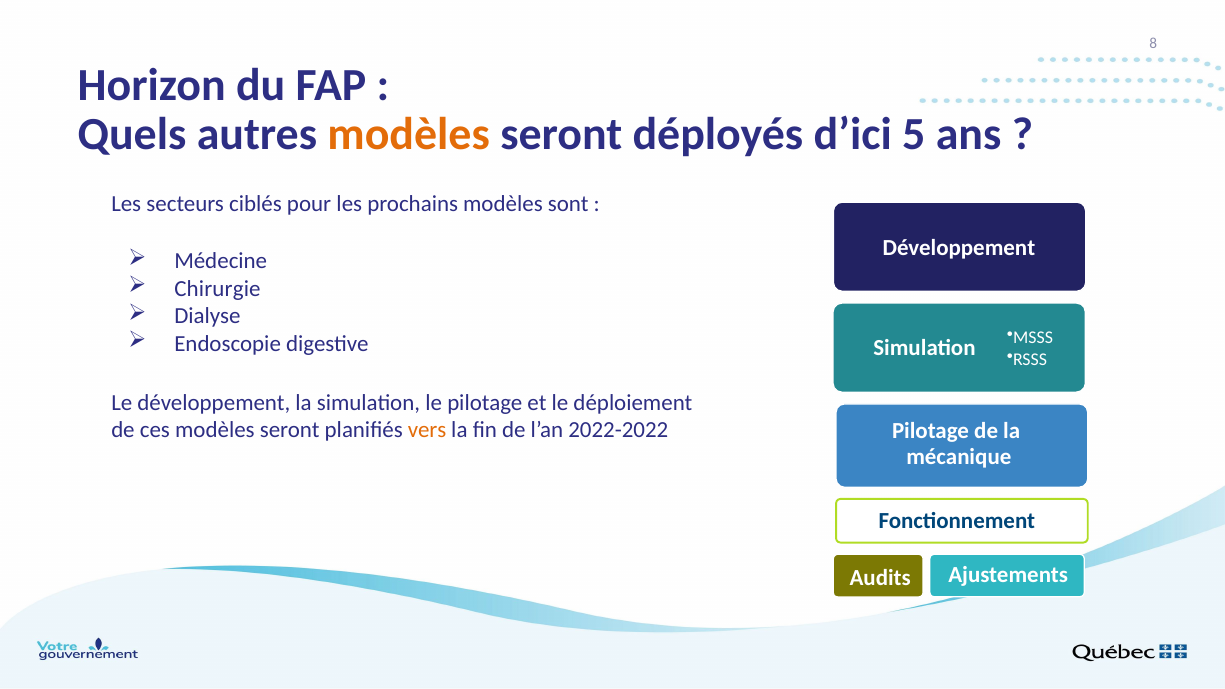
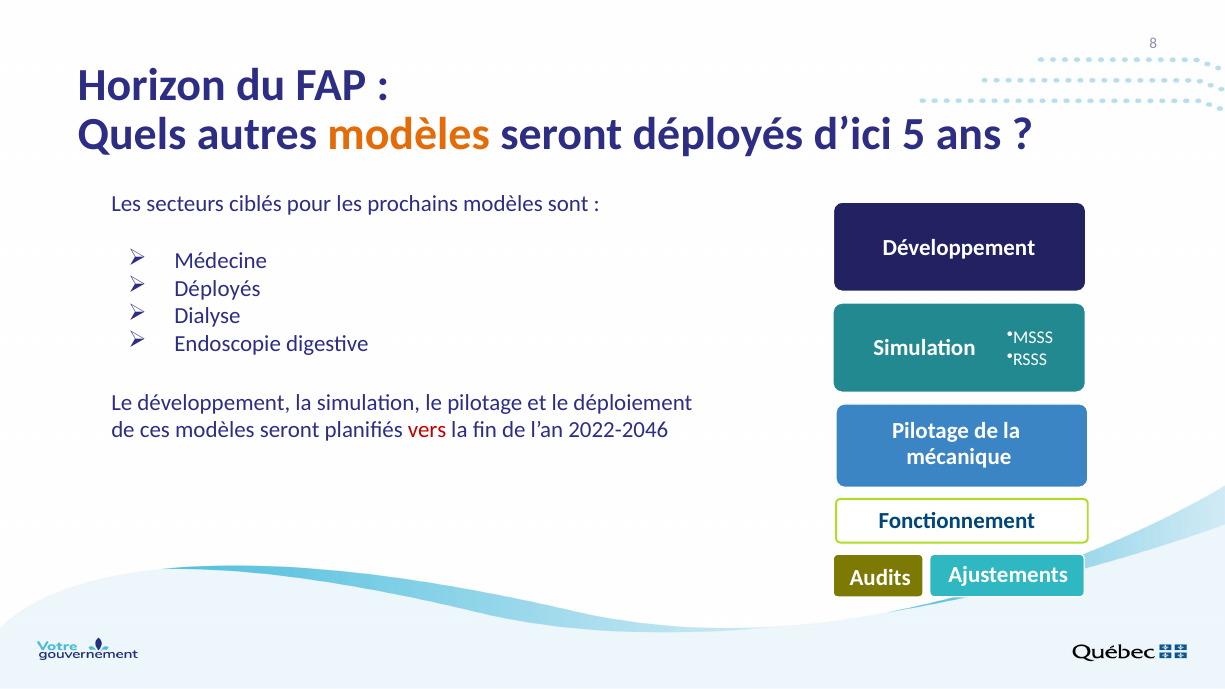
Chirurgie at (217, 289): Chirurgie -> Déployés
vers colour: orange -> red
2022-2022: 2022-2022 -> 2022-2046
